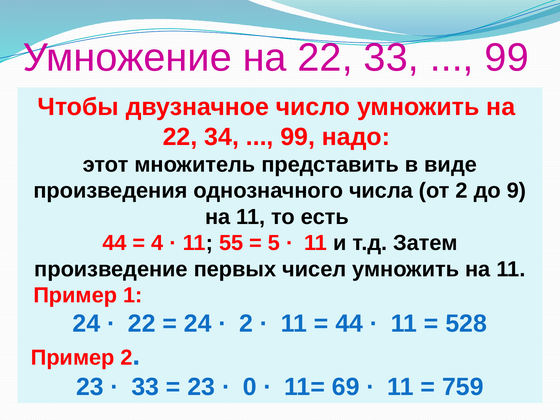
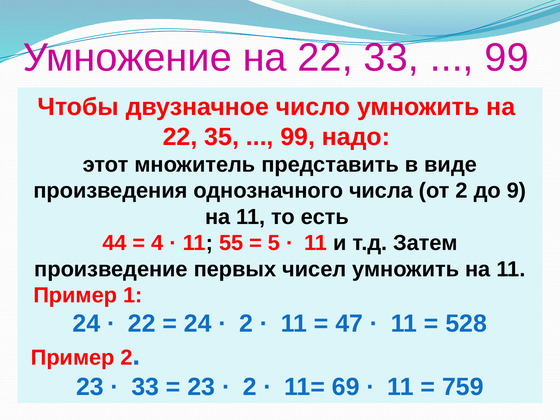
34: 34 -> 35
44 at (349, 324): 44 -> 47
0 at (250, 387): 0 -> 2
